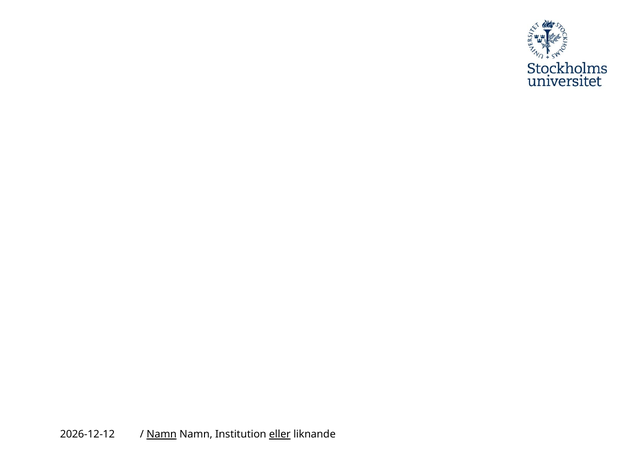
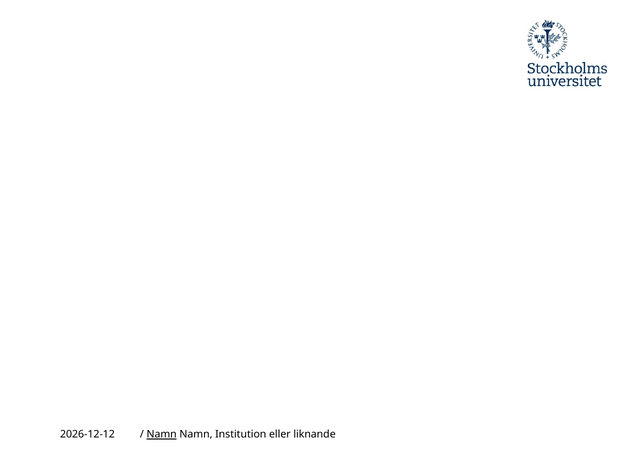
eller underline: present -> none
